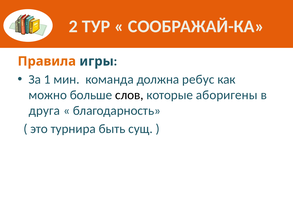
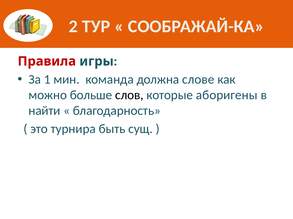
Правила colour: orange -> red
ребус: ребус -> слове
друга: друга -> найти
